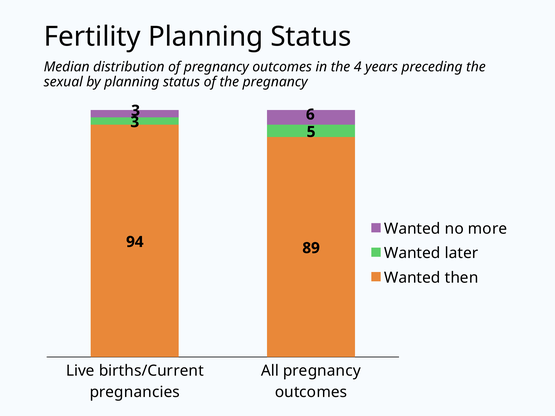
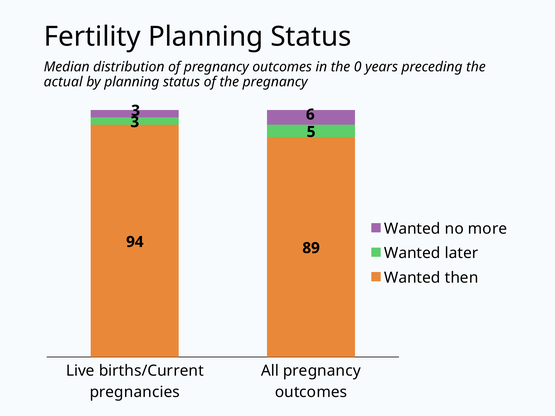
4: 4 -> 0
sexual: sexual -> actual
